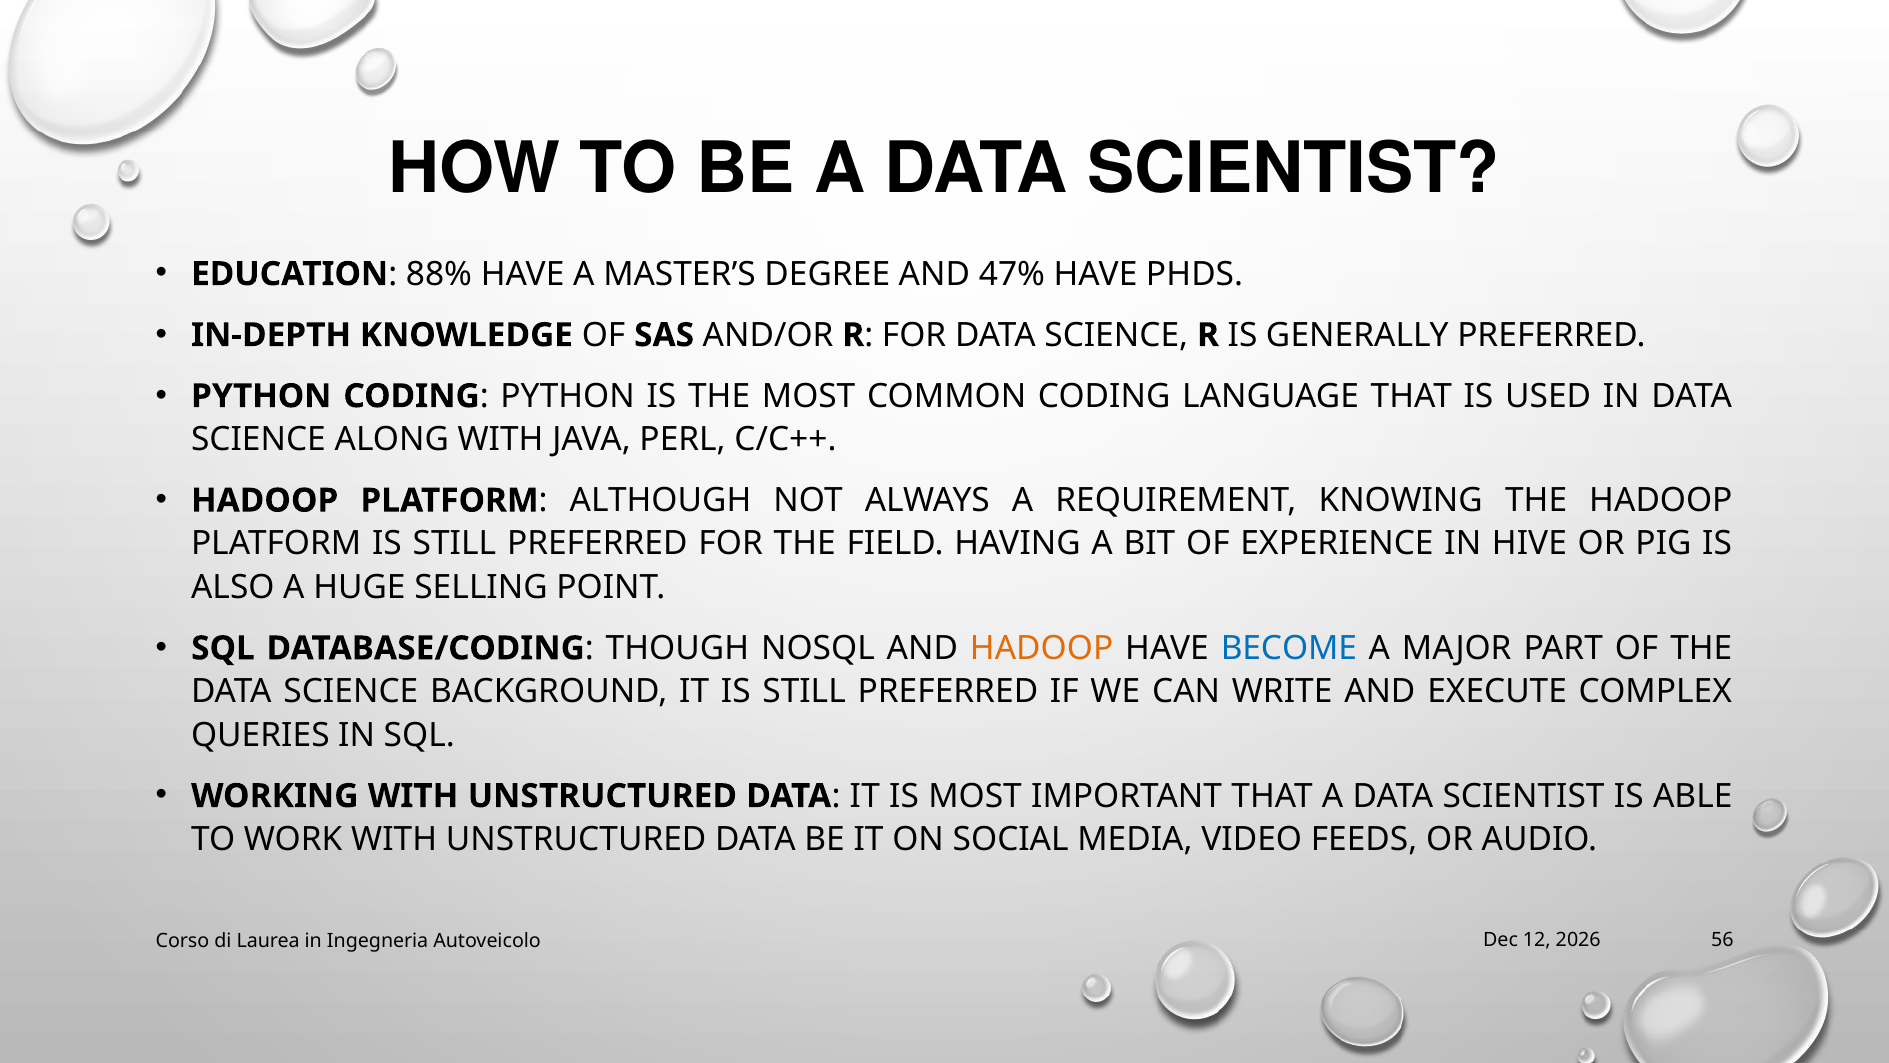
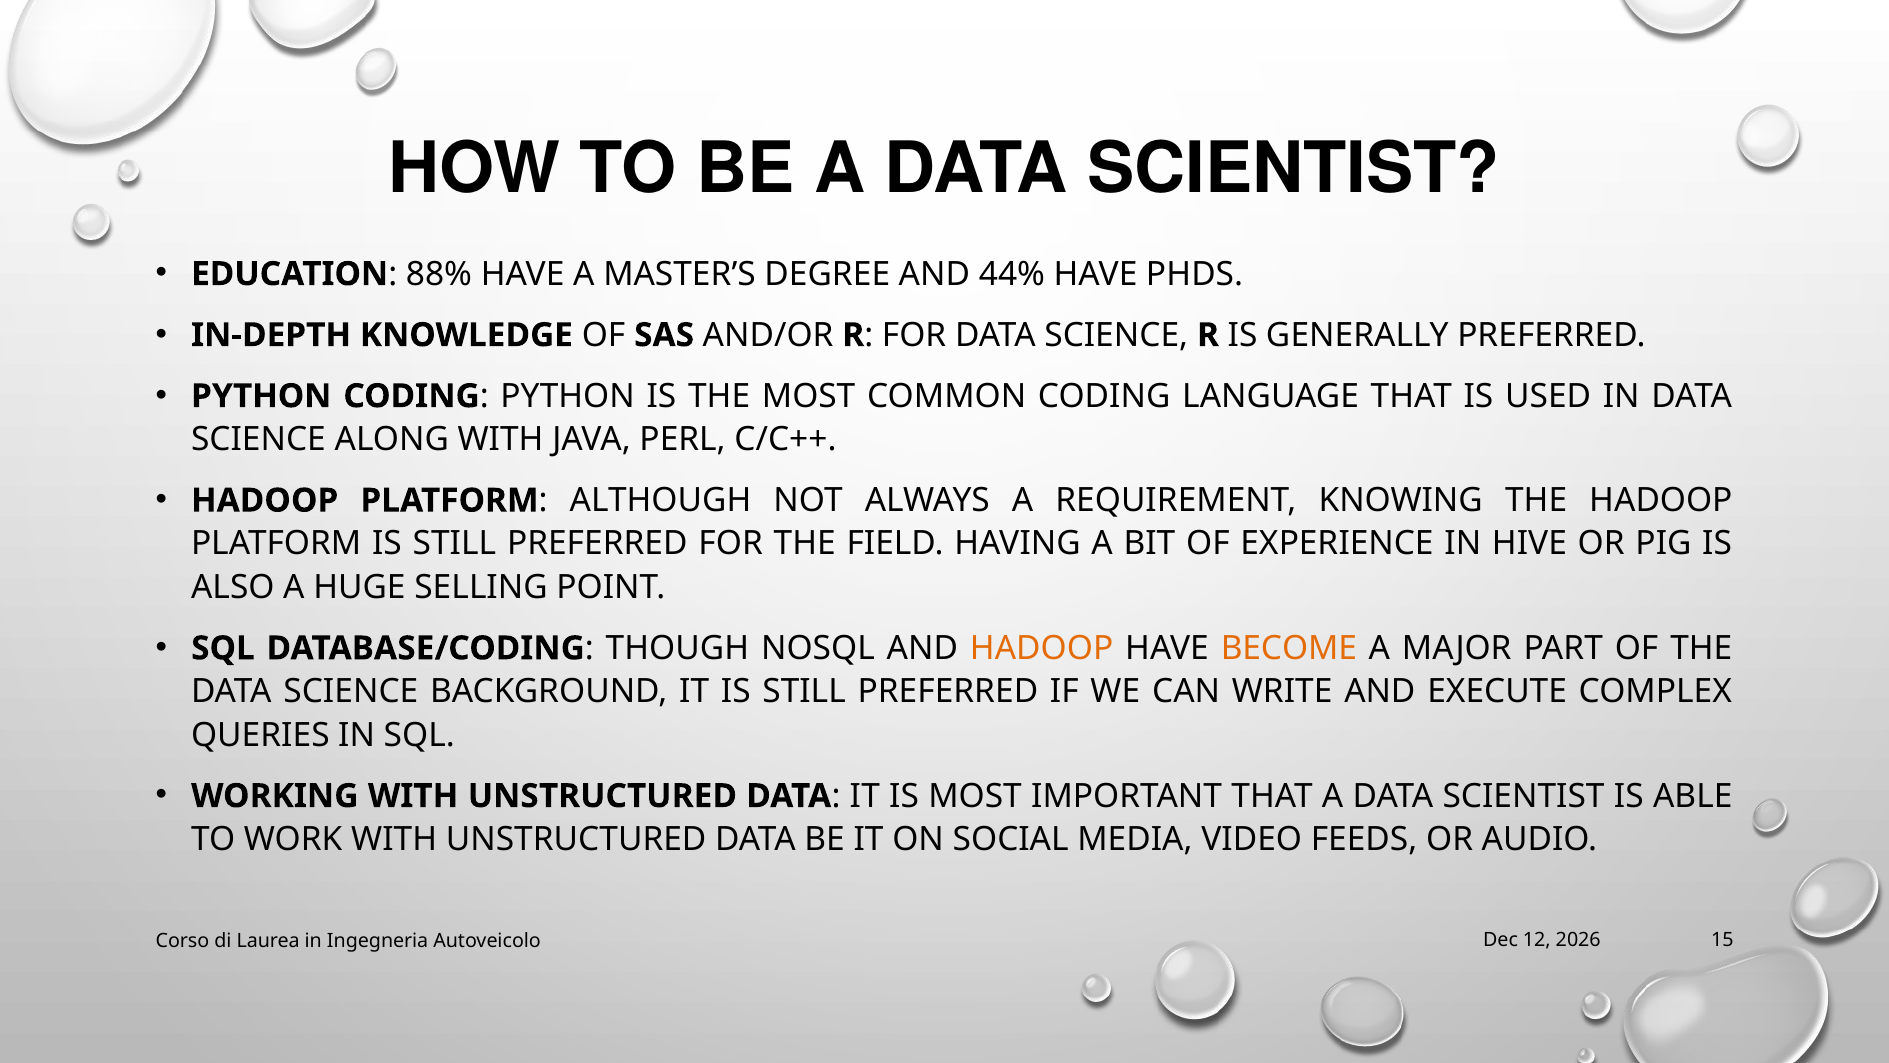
47%: 47% -> 44%
BECOME colour: blue -> orange
56: 56 -> 15
